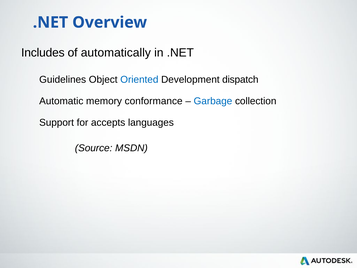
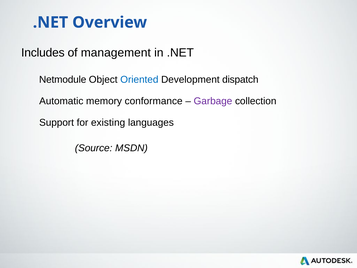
automatically: automatically -> management
Guidelines: Guidelines -> Netmodule
Garbage colour: blue -> purple
accepts: accepts -> existing
